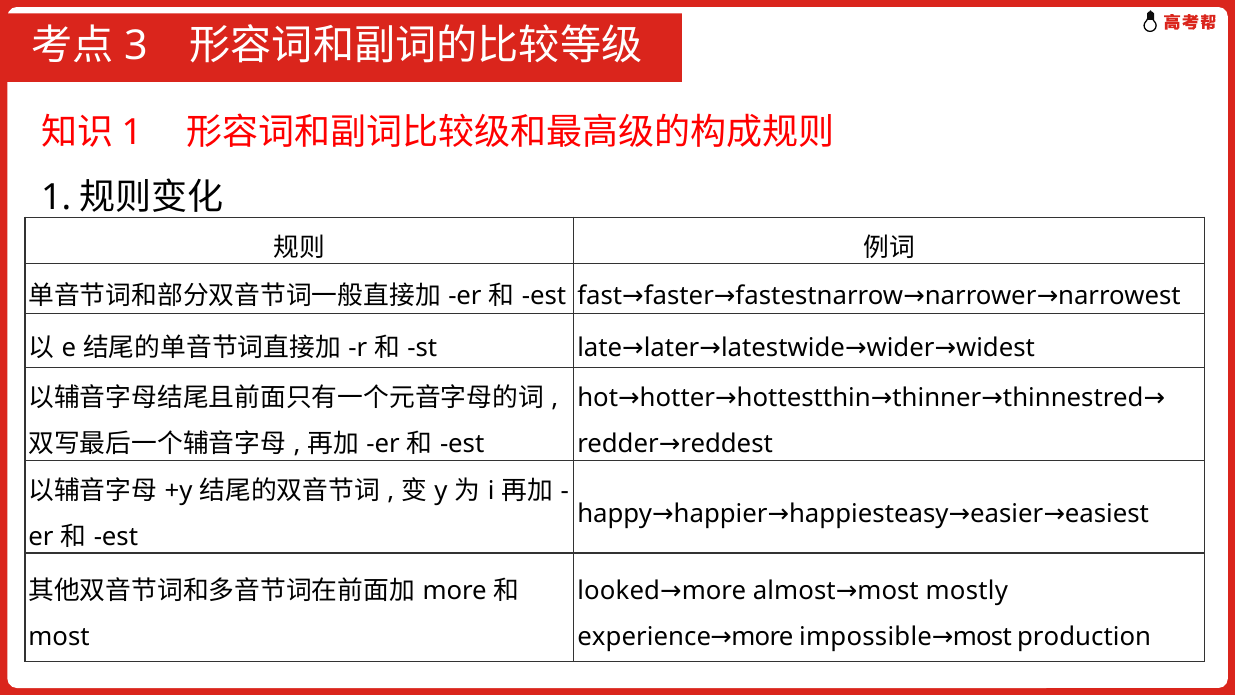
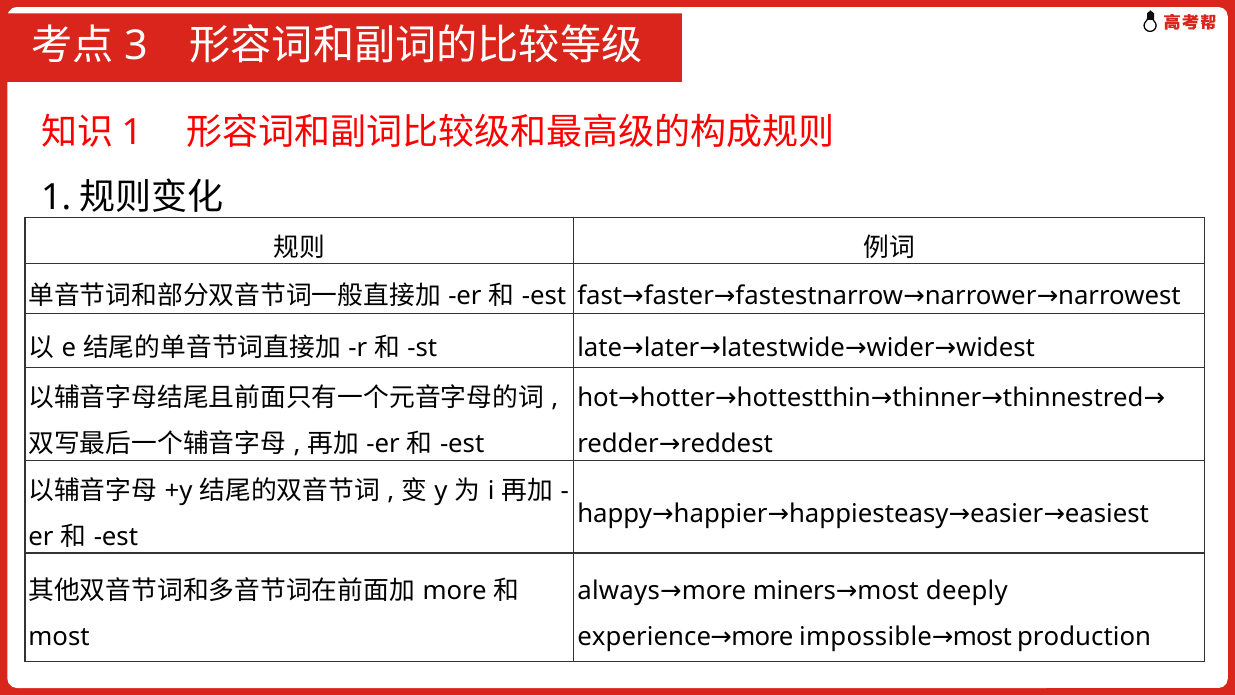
looked: looked -> always
almost: almost -> miners
mostly: mostly -> deeply
